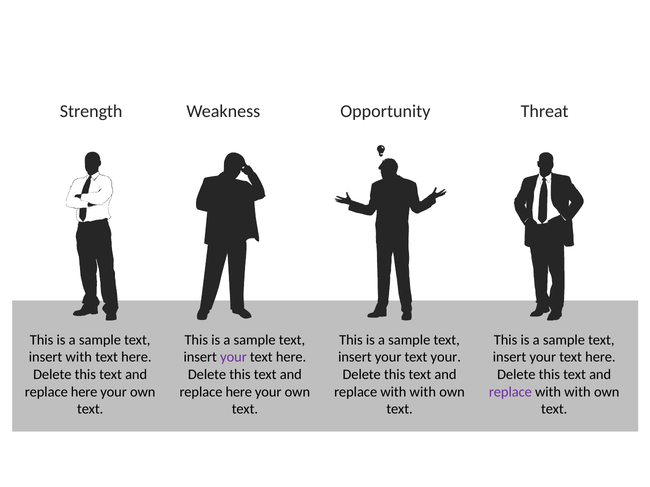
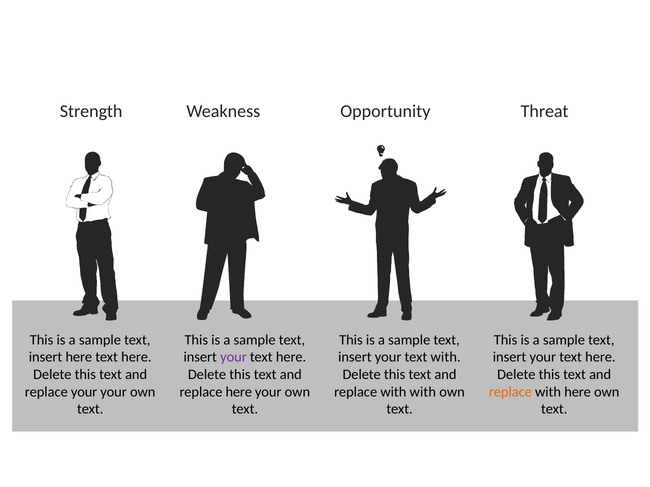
insert with: with -> here
text your: your -> with
here at (84, 392): here -> your
replace at (510, 392) colour: purple -> orange
with at (577, 392): with -> here
